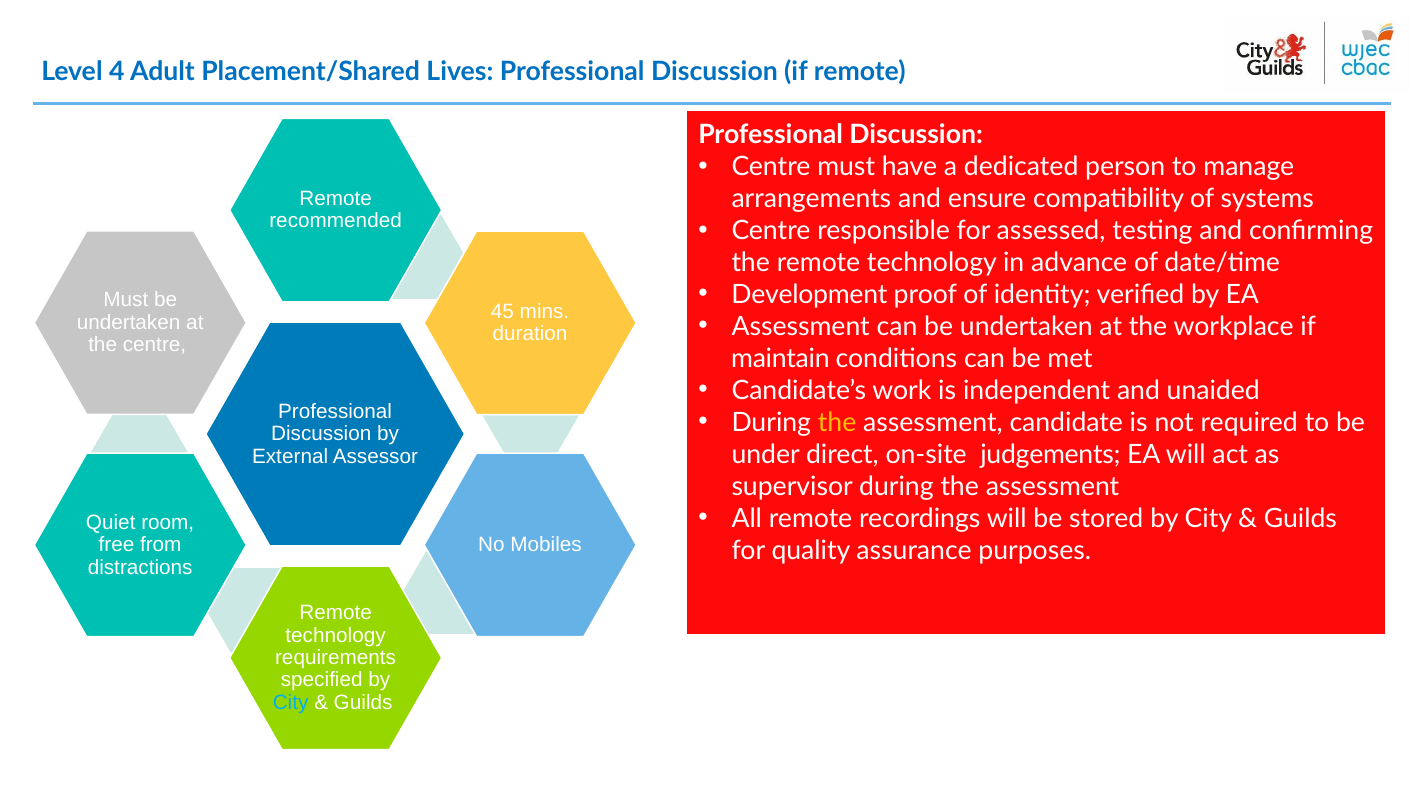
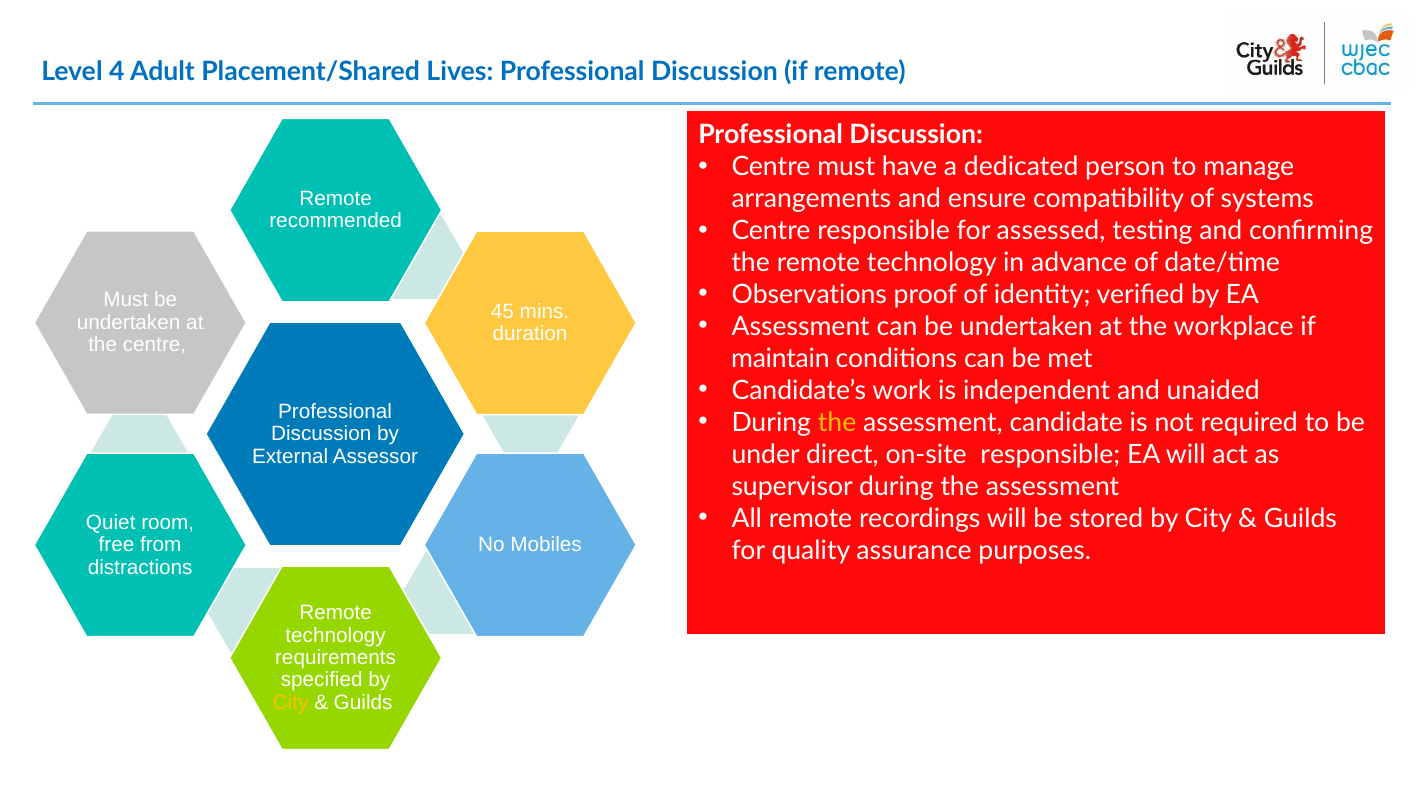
Development: Development -> Observations
on-site judgements: judgements -> responsible
City at (291, 702) colour: light blue -> yellow
